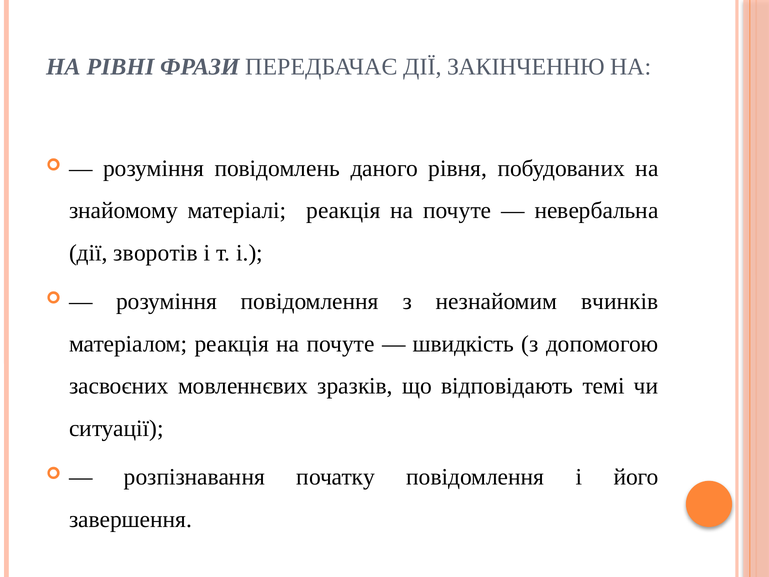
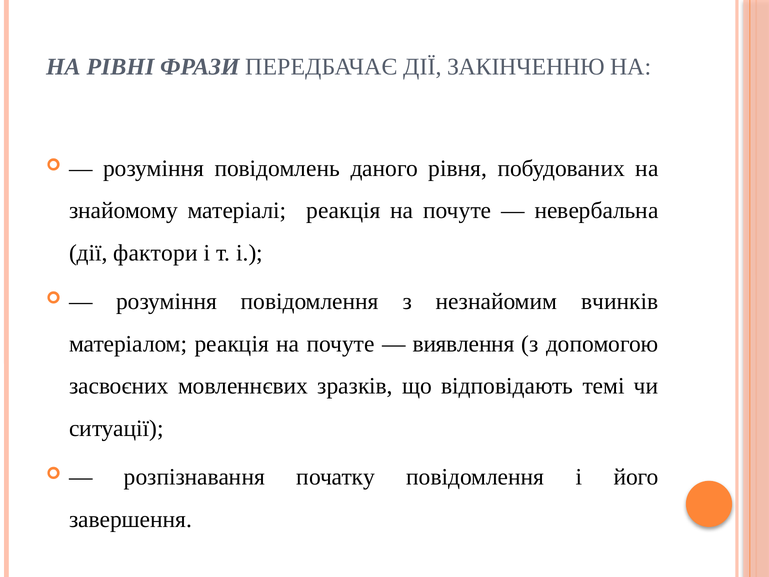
зворотів: зворотів -> фактори
швидкість: швидкість -> виявлення
